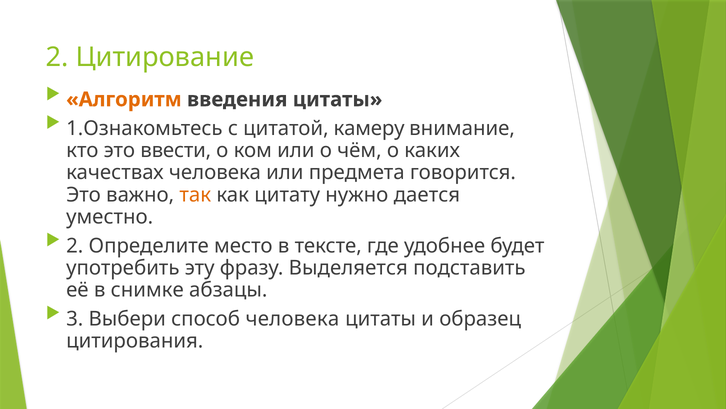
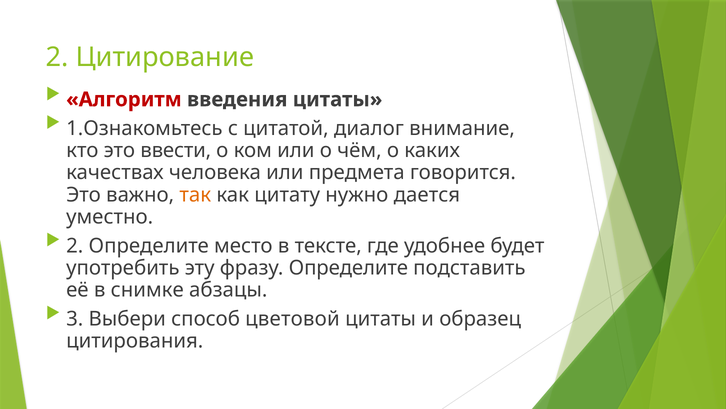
Алгоритм colour: orange -> red
камеру: камеру -> диалог
фразу Выделяется: Выделяется -> Определите
способ человека: человека -> цветовой
